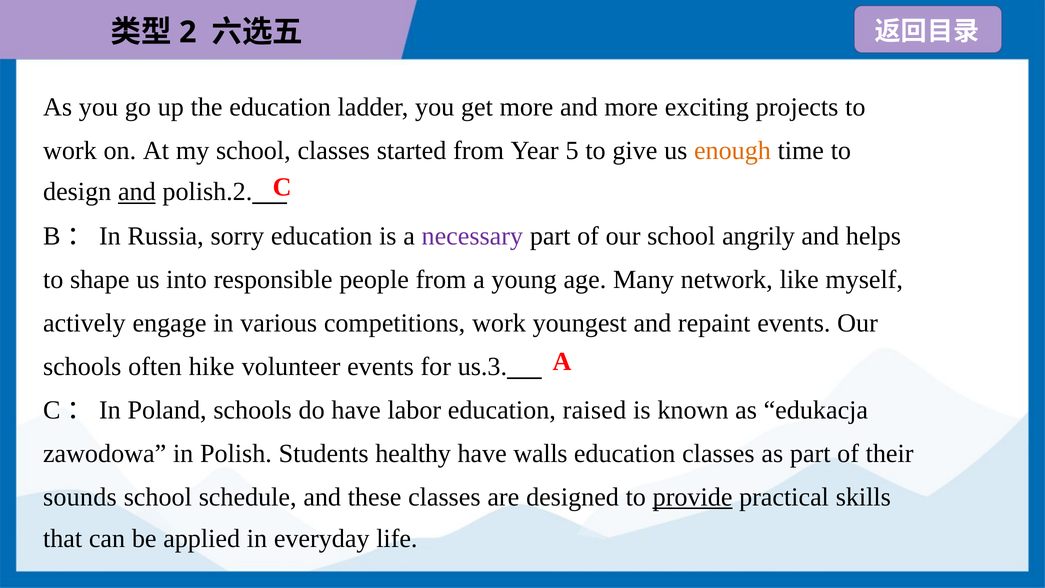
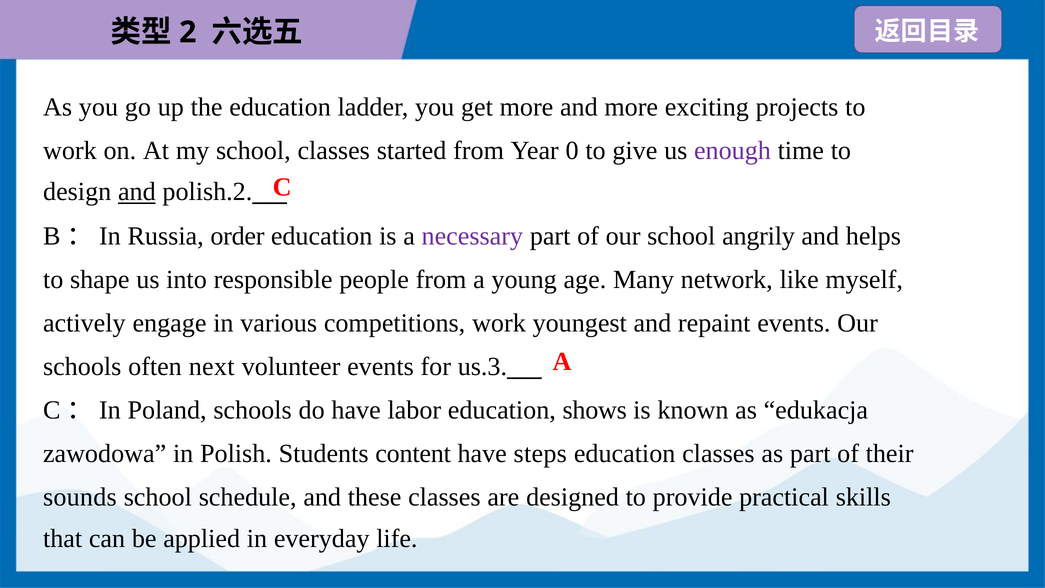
5: 5 -> 0
enough colour: orange -> purple
sorry: sorry -> order
hike: hike -> next
raised: raised -> shows
healthy: healthy -> content
walls: walls -> steps
provide underline: present -> none
